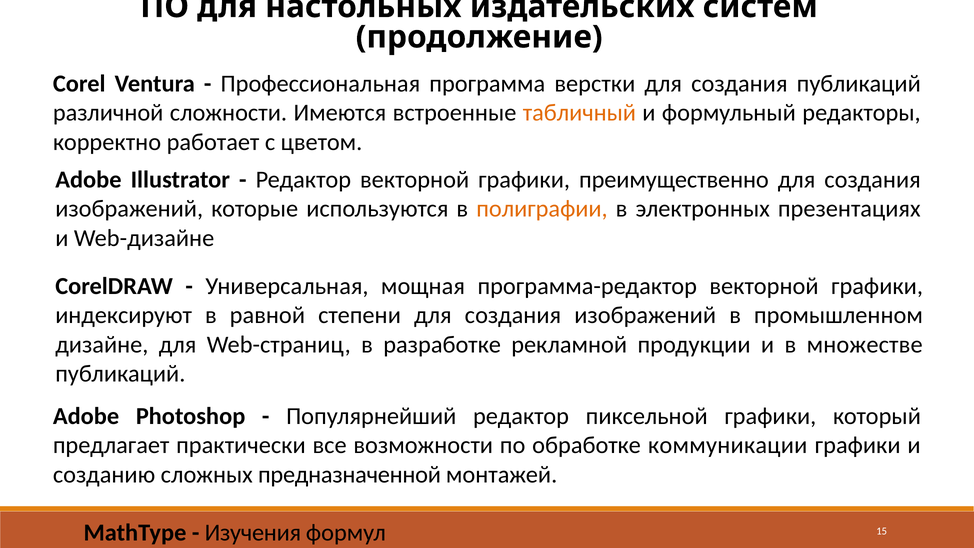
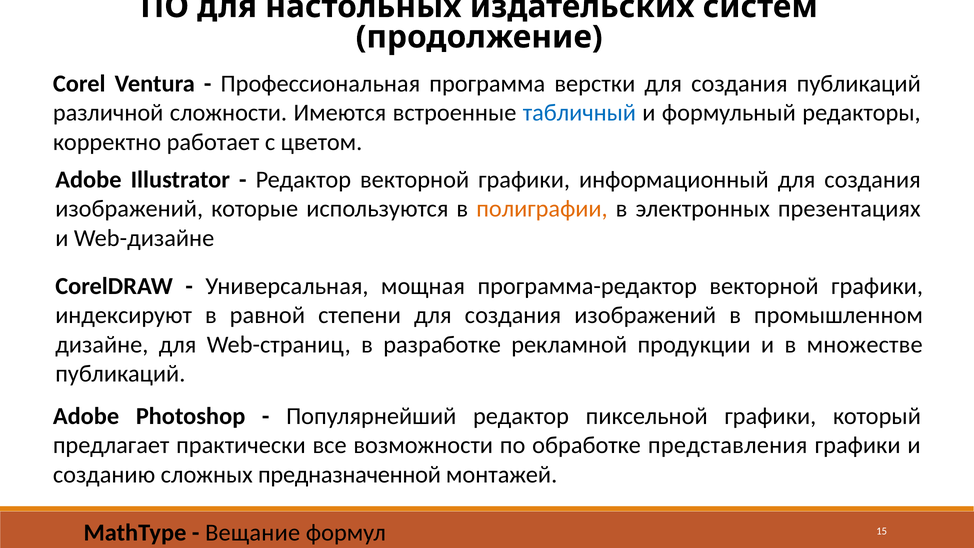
табличный colour: orange -> blue
преимущественно: преимущественно -> информационный
коммуникации: коммуникации -> представления
Изучения: Изучения -> Вещание
